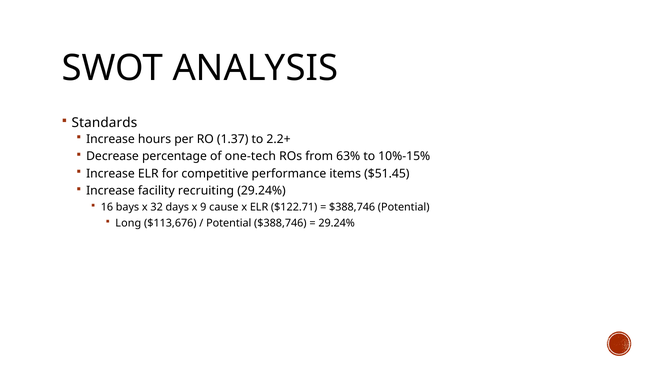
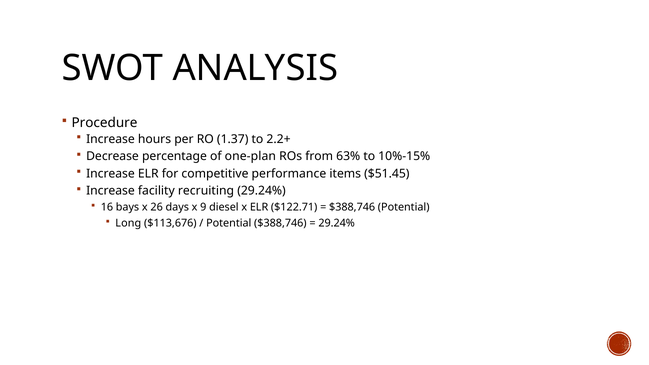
Standards: Standards -> Procedure
one-tech: one-tech -> one-plan
32: 32 -> 26
cause: cause -> diesel
